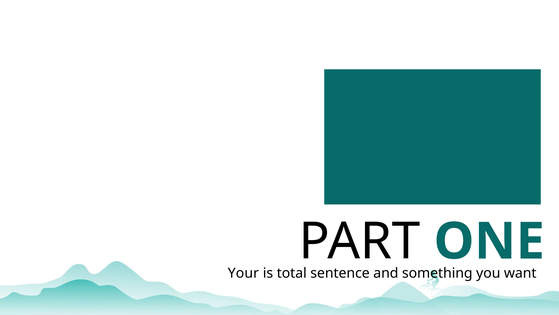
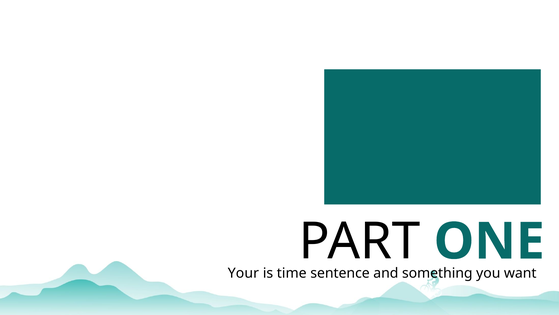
total: total -> time
